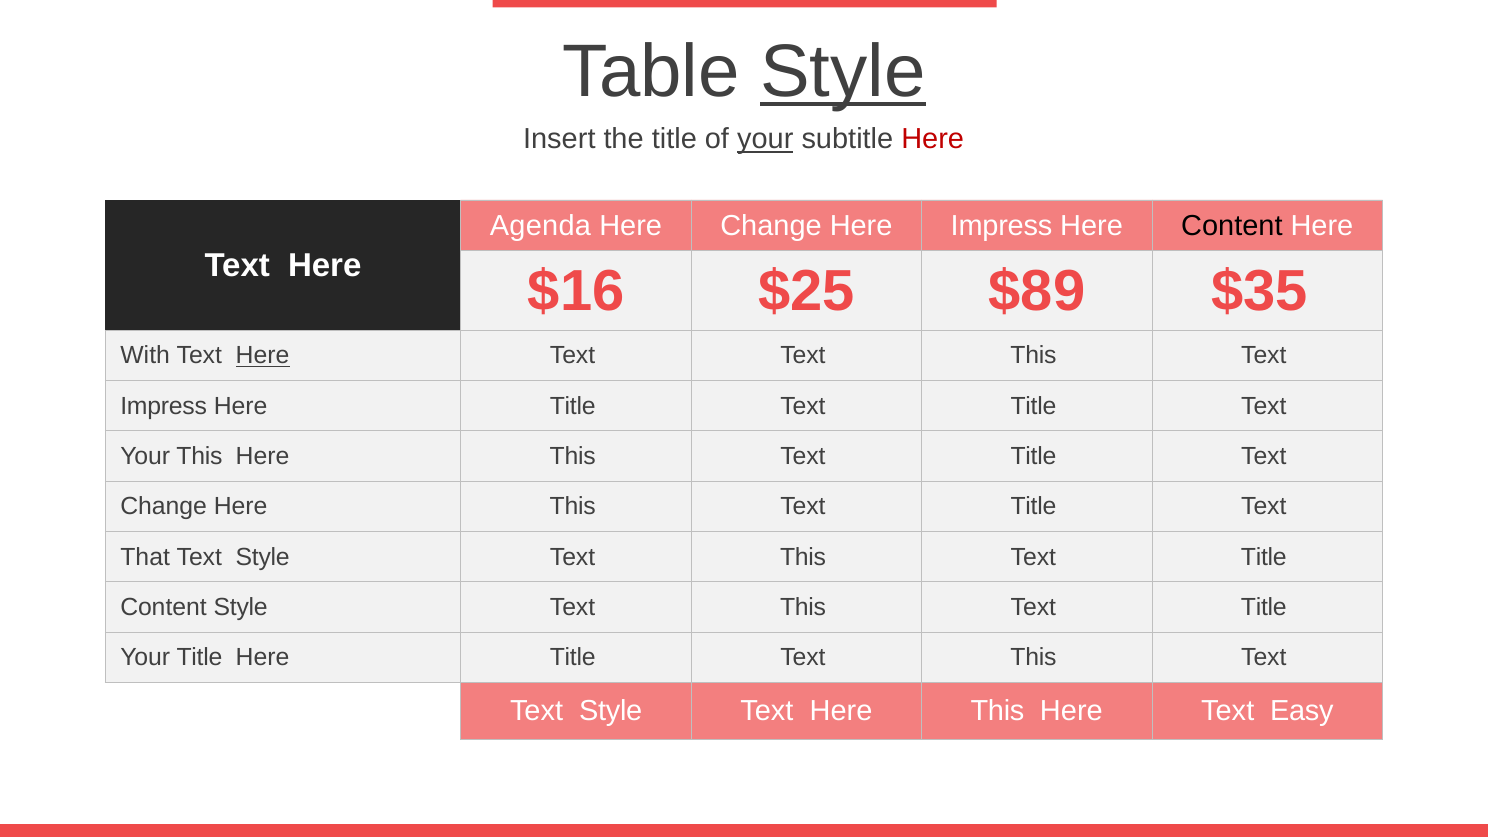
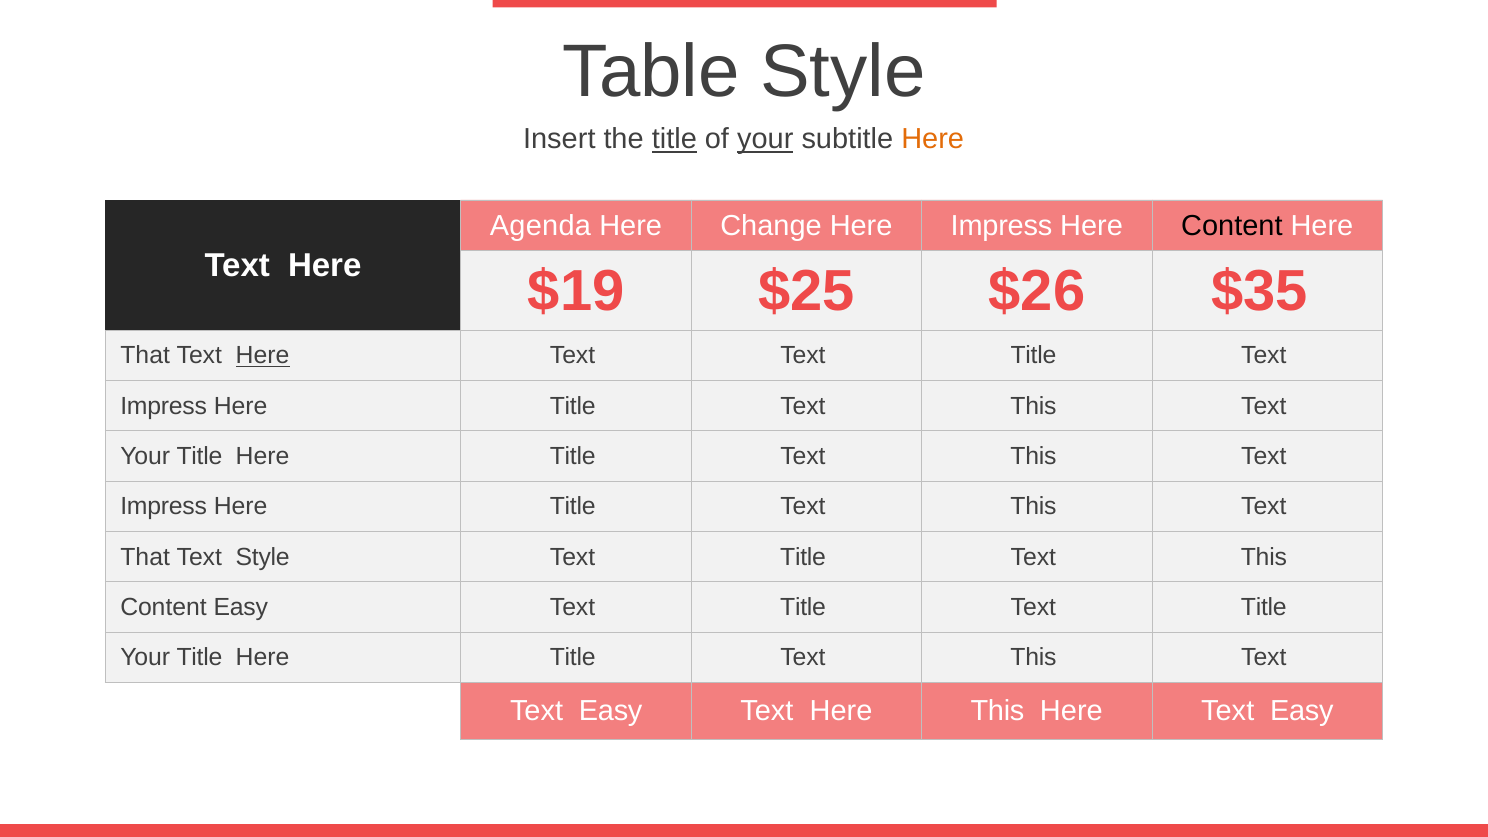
Style at (843, 72) underline: present -> none
title at (674, 139) underline: none -> present
Here at (933, 139) colour: red -> orange
$16: $16 -> $19
$89: $89 -> $26
With at (145, 356): With -> That
Text Text This: This -> Title
Title at (1033, 406): Title -> This
This at (199, 456): This -> Title
This at (573, 456): This -> Title
Title at (1033, 456): Title -> This
Change at (164, 507): Change -> Impress
This at (573, 507): This -> Title
Title at (1033, 507): Title -> This
This at (803, 557): This -> Title
Title at (1264, 557): Title -> This
Content Style: Style -> Easy
This at (803, 607): This -> Title
Style at (611, 711): Style -> Easy
